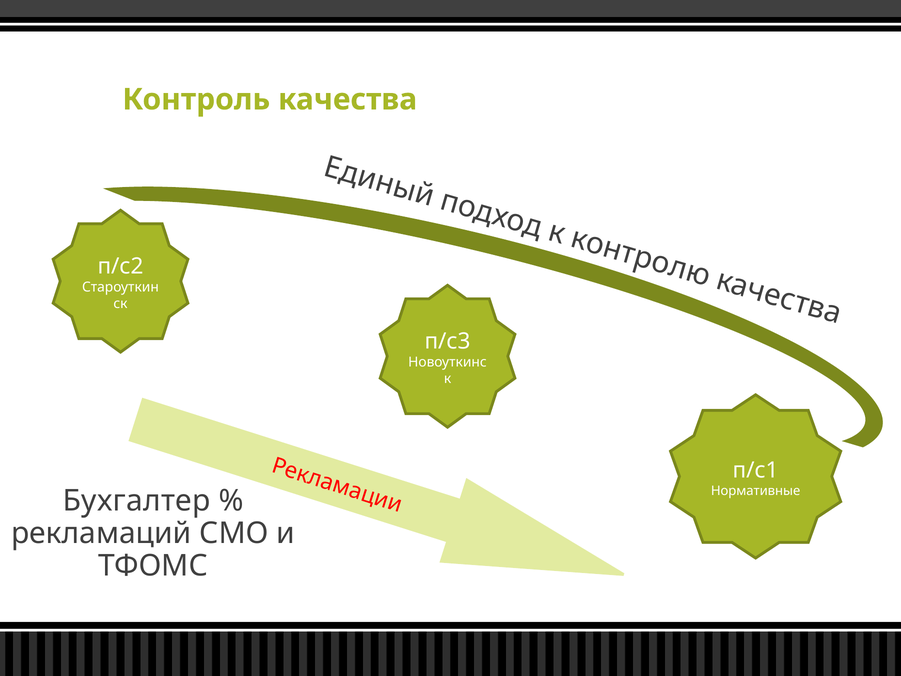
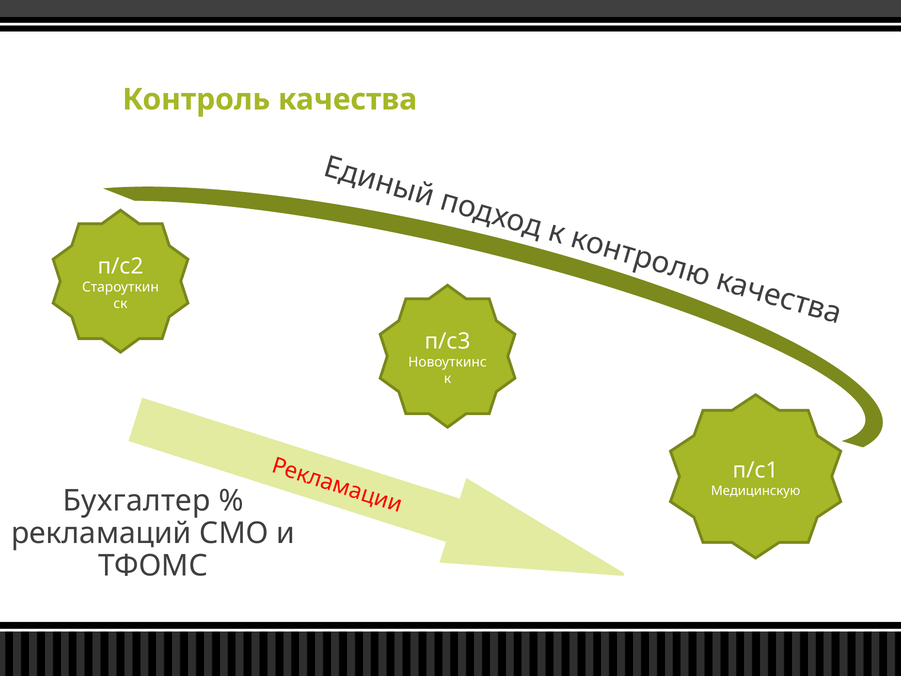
Нормативные: Нормативные -> Медицинскую
